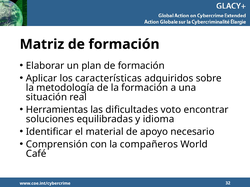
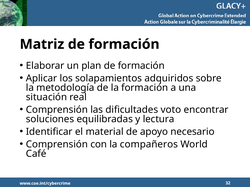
características: características -> solapamientos
Herramientas at (57, 110): Herramientas -> Comprensión
idioma: idioma -> lectura
